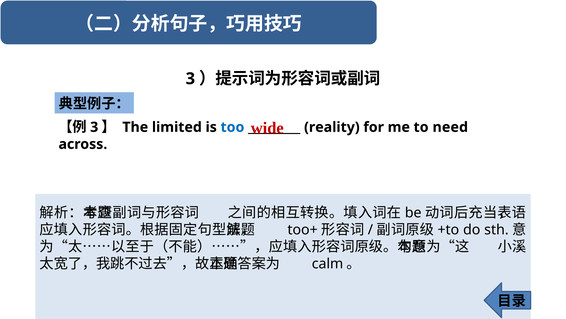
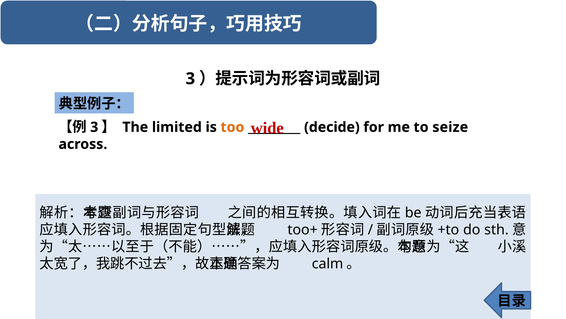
too colour: blue -> orange
reality: reality -> decide
need: need -> seize
